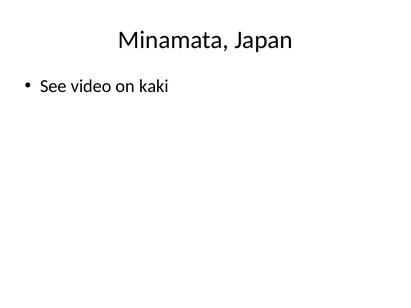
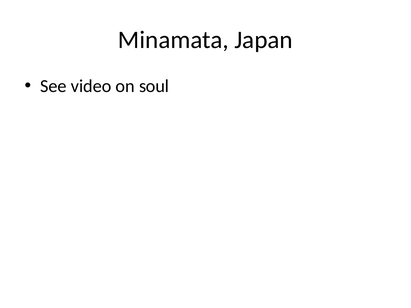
kaki: kaki -> soul
